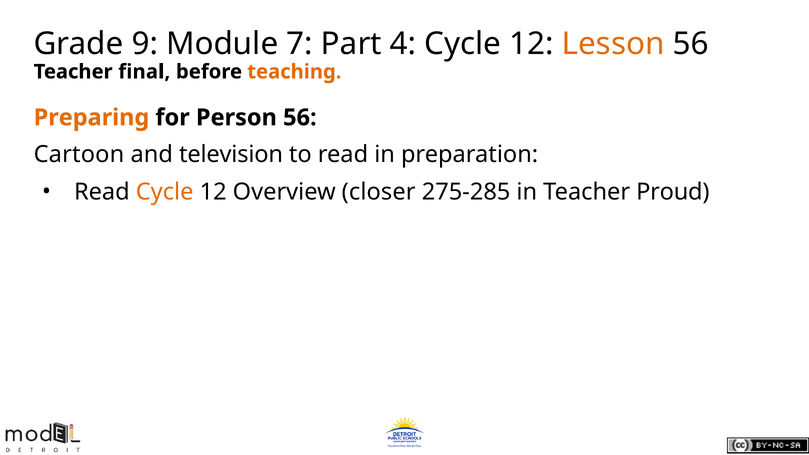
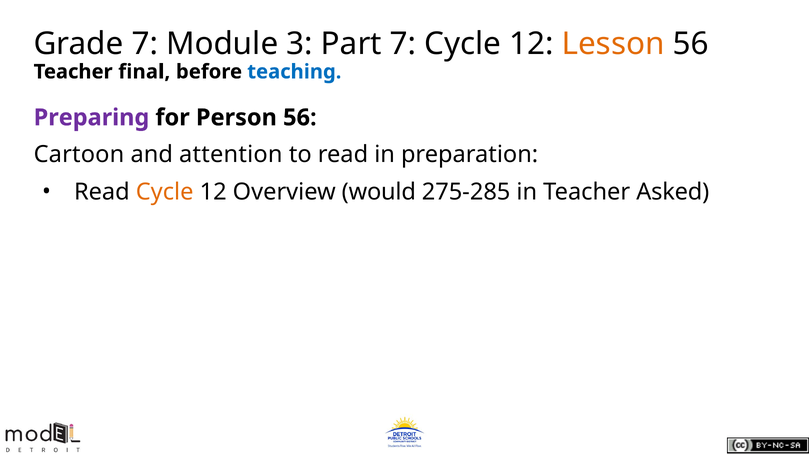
Grade 9: 9 -> 7
7: 7 -> 3
Part 4: 4 -> 7
teaching colour: orange -> blue
Preparing colour: orange -> purple
television: television -> attention
closer: closer -> would
Proud: Proud -> Asked
